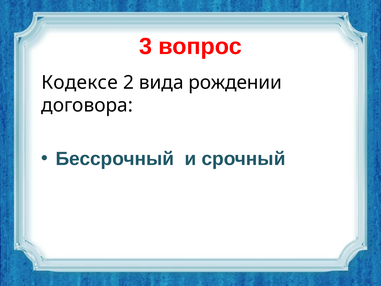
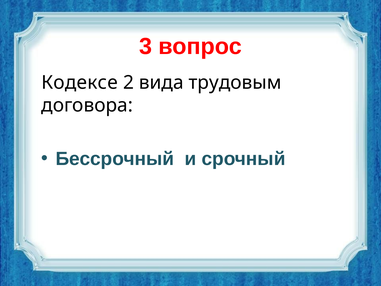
рождении: рождении -> трудовым
